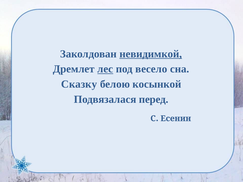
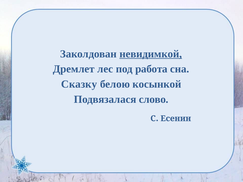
лес underline: present -> none
весело: весело -> работа
перед: перед -> слово
